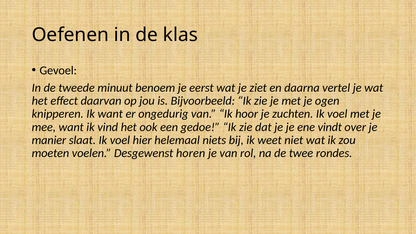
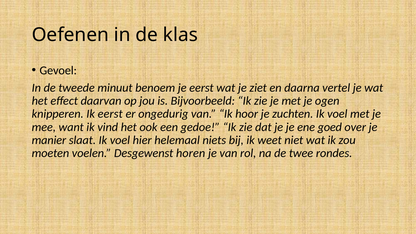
Ik want: want -> eerst
vindt: vindt -> goed
